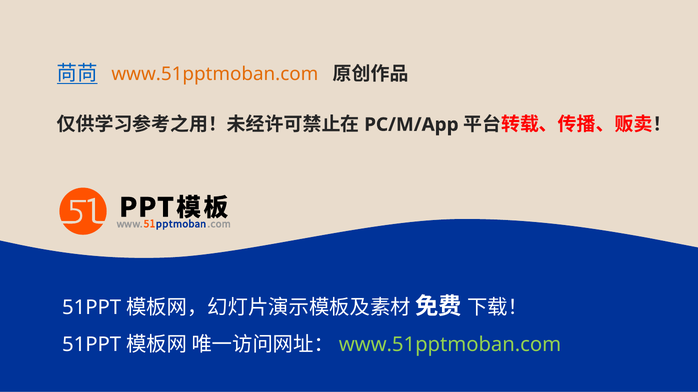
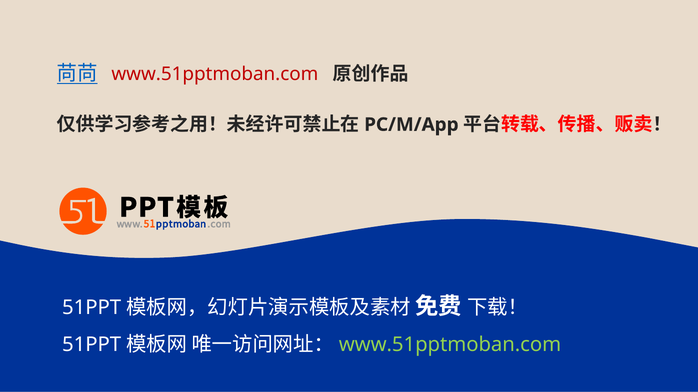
www.51pptmoban.com at (215, 74) colour: orange -> red
